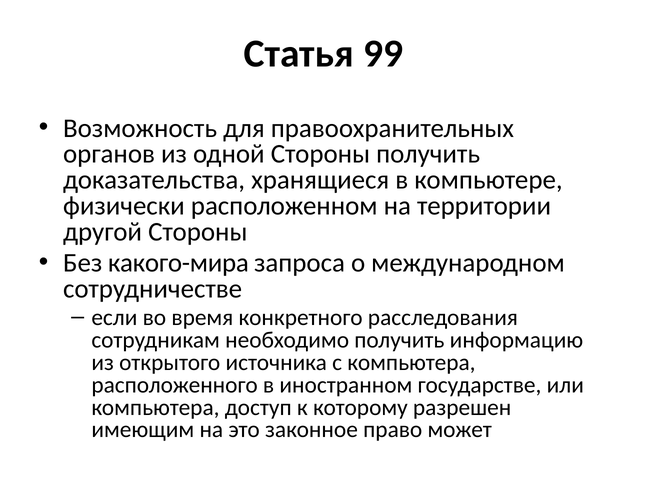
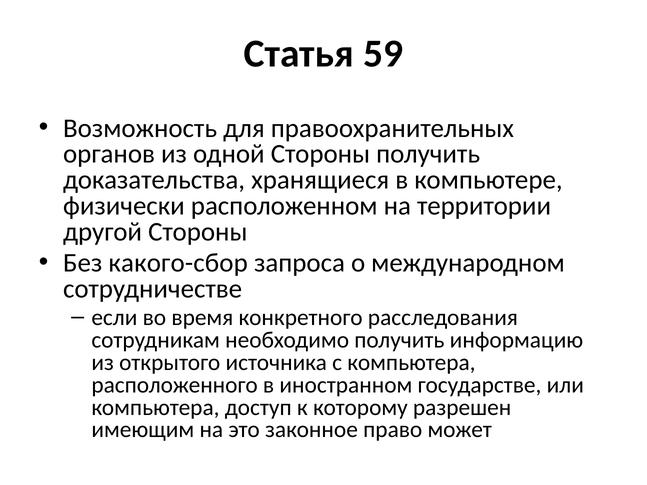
99: 99 -> 59
какого-мира: какого-мира -> какого-сбор
